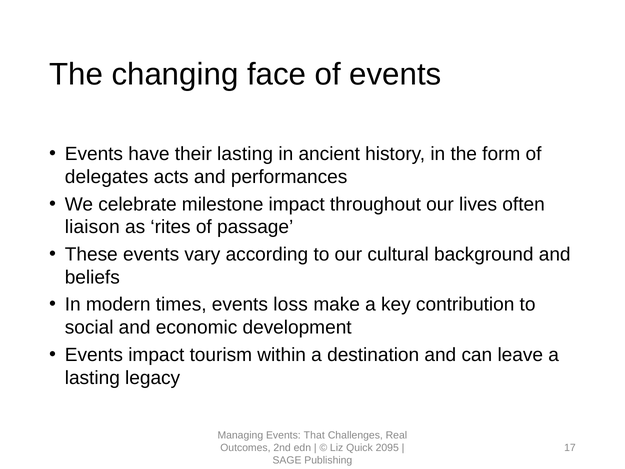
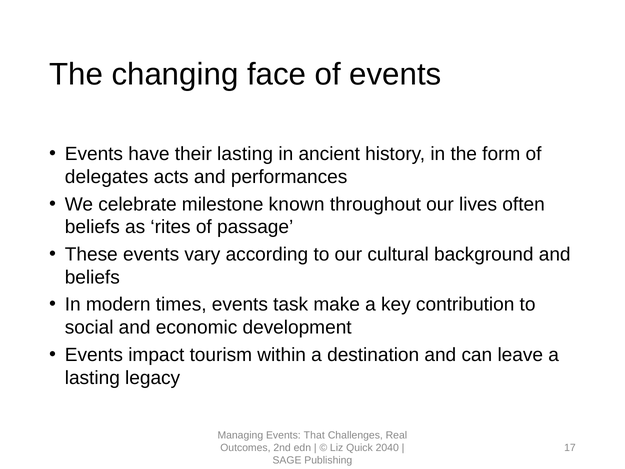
milestone impact: impact -> known
liaison at (92, 227): liaison -> beliefs
loss: loss -> task
2095: 2095 -> 2040
